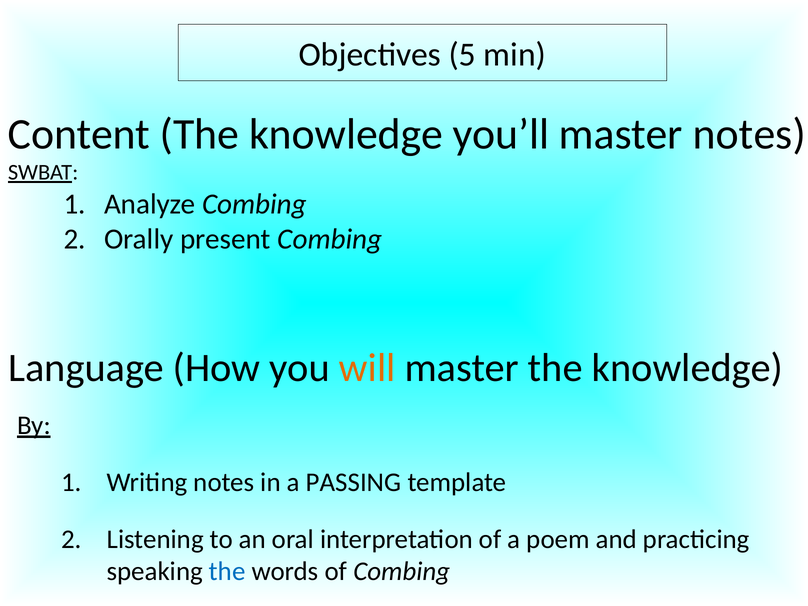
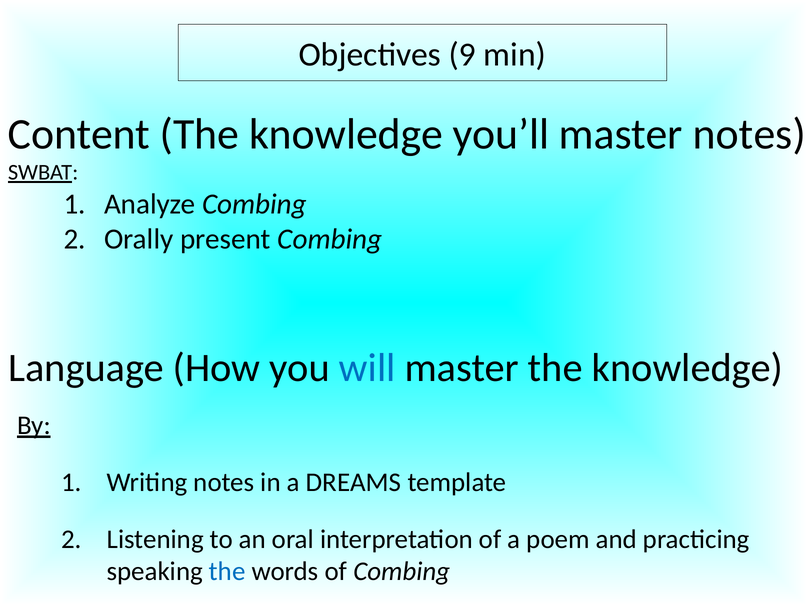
5: 5 -> 9
will colour: orange -> blue
PASSING: PASSING -> DREAMS
